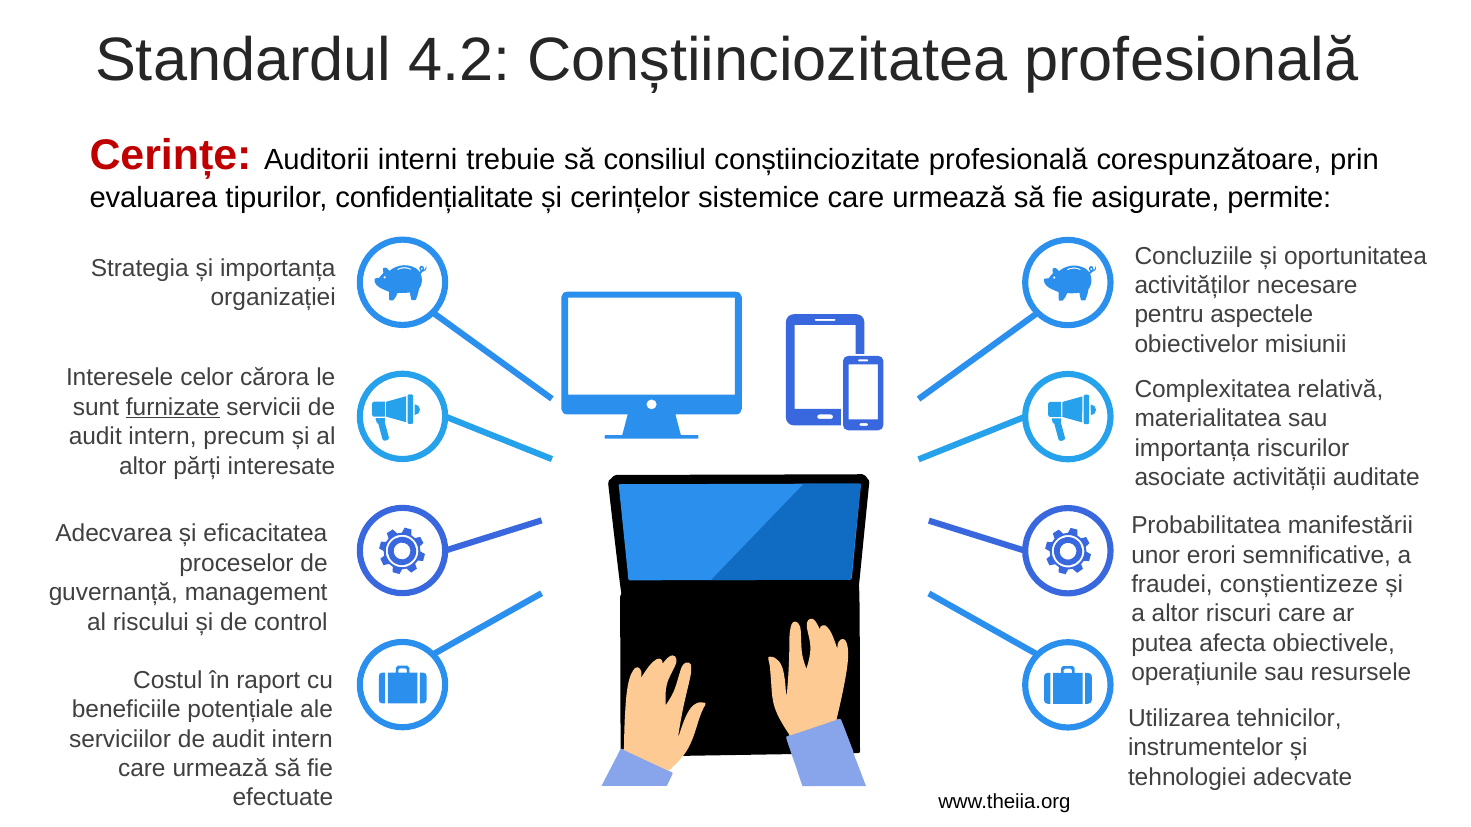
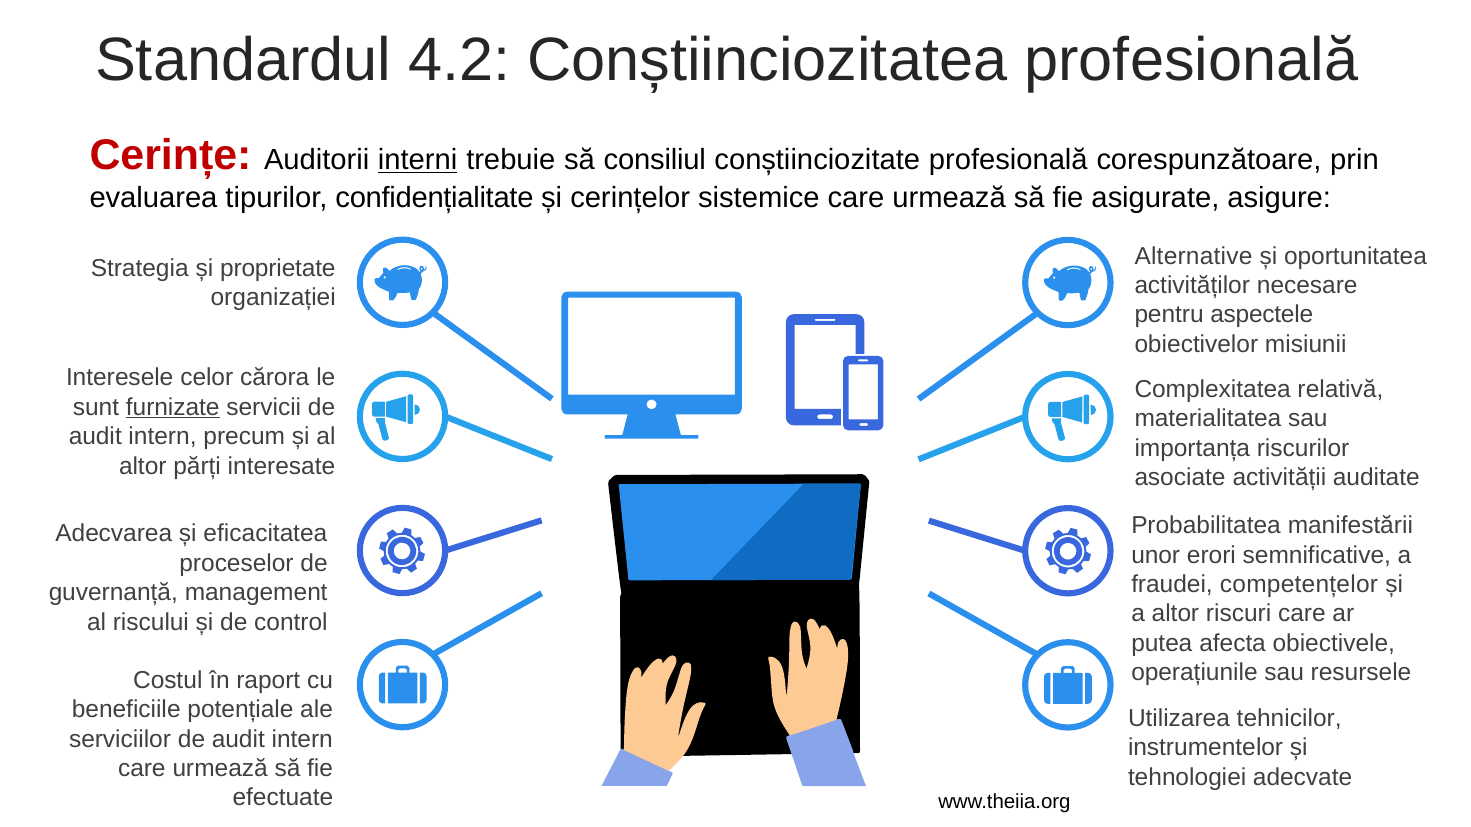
interni underline: none -> present
permite: permite -> asigure
Concluziile: Concluziile -> Alternative
și importanța: importanța -> proprietate
conștientizeze: conștientizeze -> competențelor
